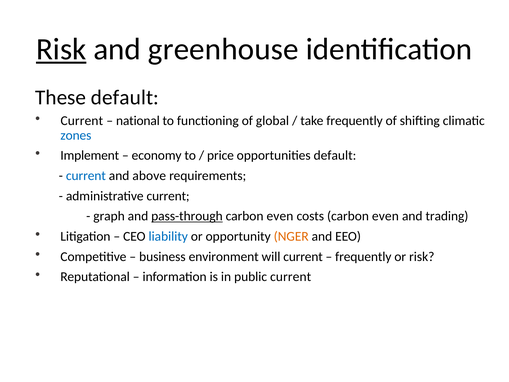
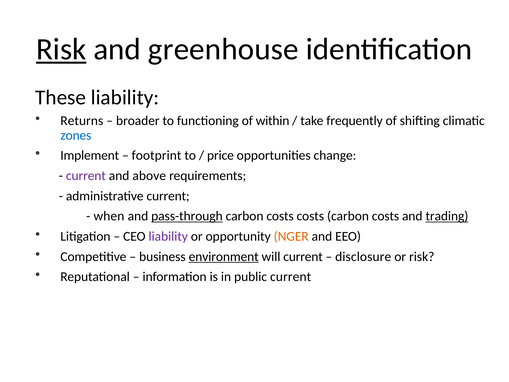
These default: default -> liability
Current at (82, 121): Current -> Returns
national: national -> broader
global: global -> within
economy: economy -> footprint
opportunities default: default -> change
current at (86, 176) colour: blue -> purple
graph: graph -> when
even at (280, 216): even -> costs
costs carbon even: even -> costs
trading underline: none -> present
liability at (168, 236) colour: blue -> purple
environment underline: none -> present
frequently at (363, 256): frequently -> disclosure
